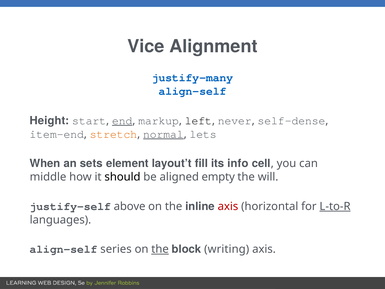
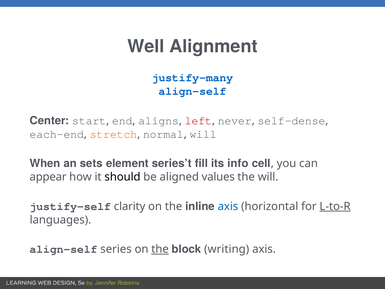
Vice: Vice -> Well
Height: Height -> Center
end underline: present -> none
markup: markup -> aligns
left colour: black -> red
item-end: item-end -> each-end
normal underline: present -> none
lets at (203, 134): lets -> will
layout’t: layout’t -> series’t
middle: middle -> appear
empty: empty -> values
above: above -> clarity
axis at (228, 206) colour: red -> blue
